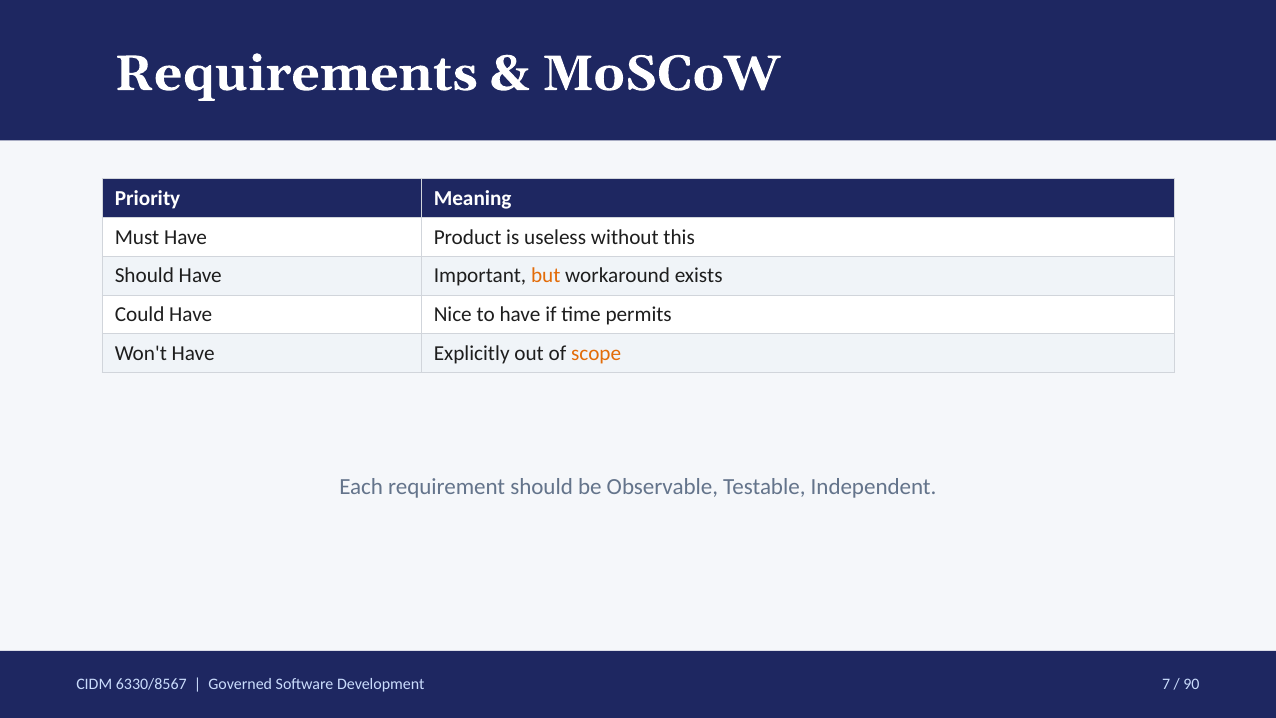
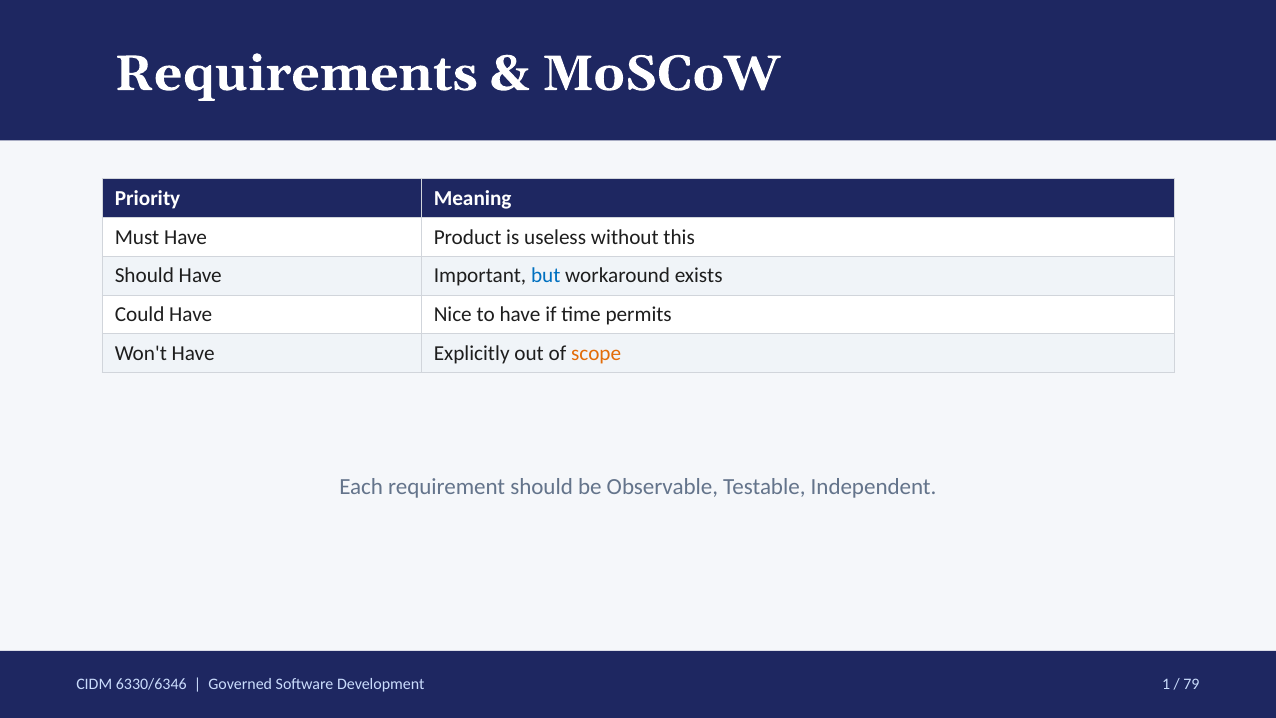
but colour: orange -> blue
6330/8567: 6330/8567 -> 6330/6346
7: 7 -> 1
90: 90 -> 79
